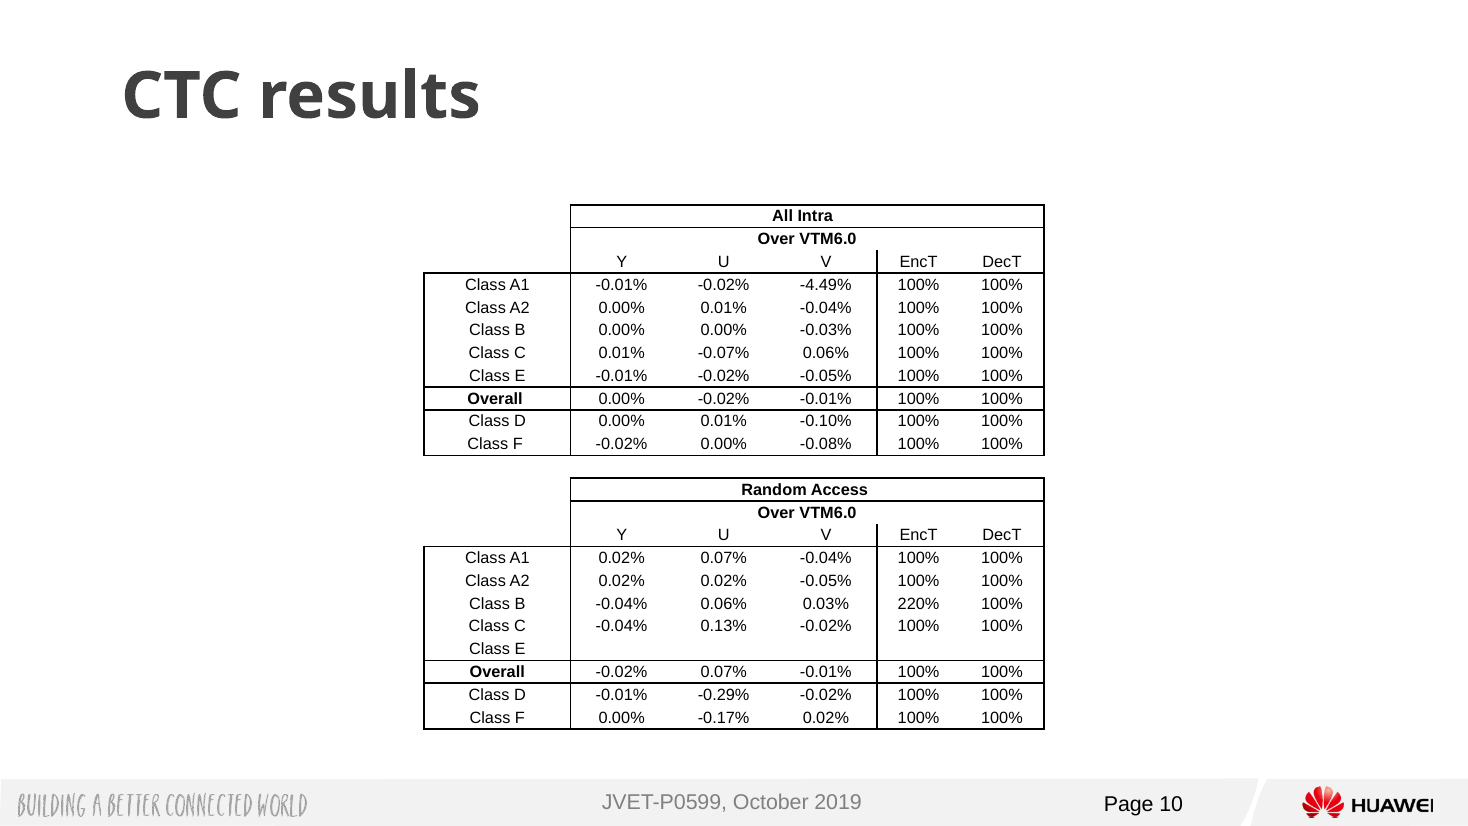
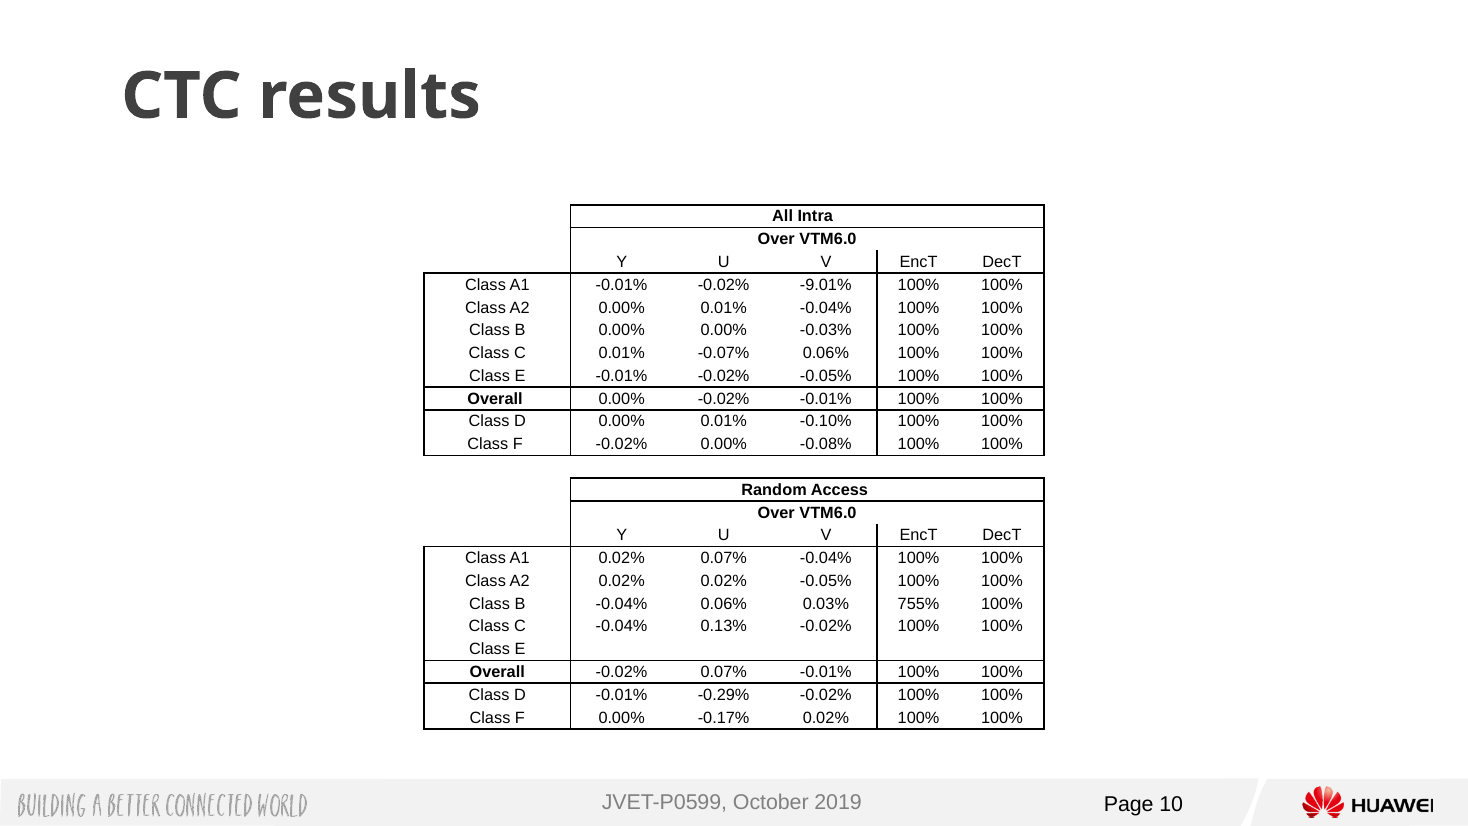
-4.49%: -4.49% -> -9.01%
220%: 220% -> 755%
